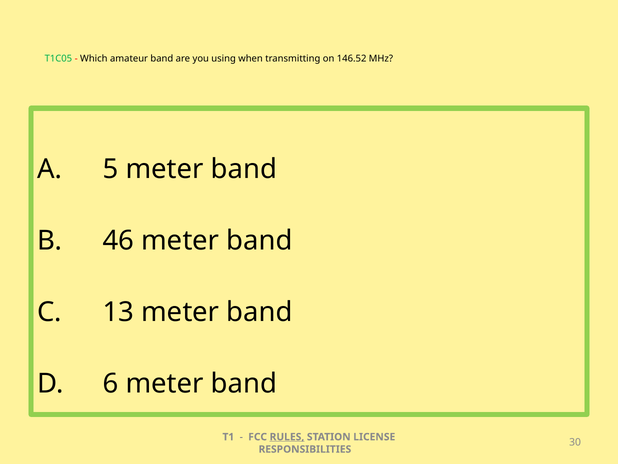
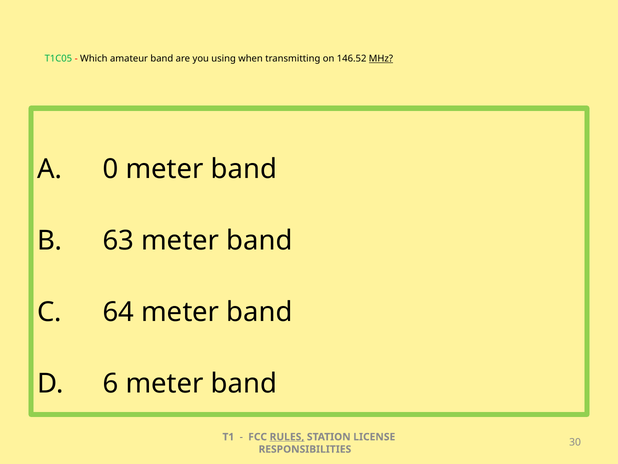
MHz underline: none -> present
5: 5 -> 0
46: 46 -> 63
13: 13 -> 64
